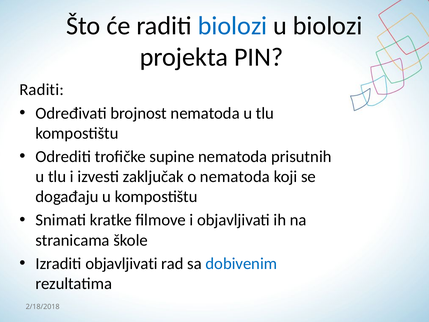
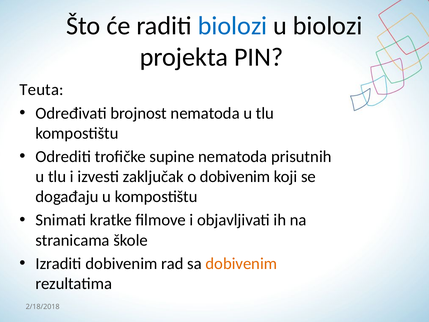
Raditi at (42, 90): Raditi -> Teuta
o nematoda: nematoda -> dobivenim
Izraditi objavljivati: objavljivati -> dobivenim
dobivenim at (241, 263) colour: blue -> orange
